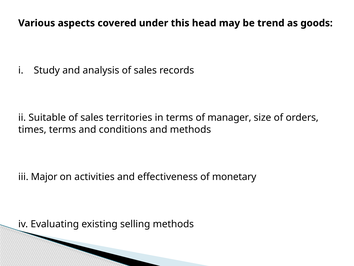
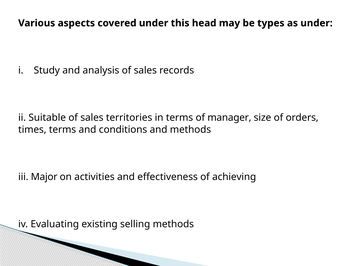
trend: trend -> types
as goods: goods -> under
monetary: monetary -> achieving
